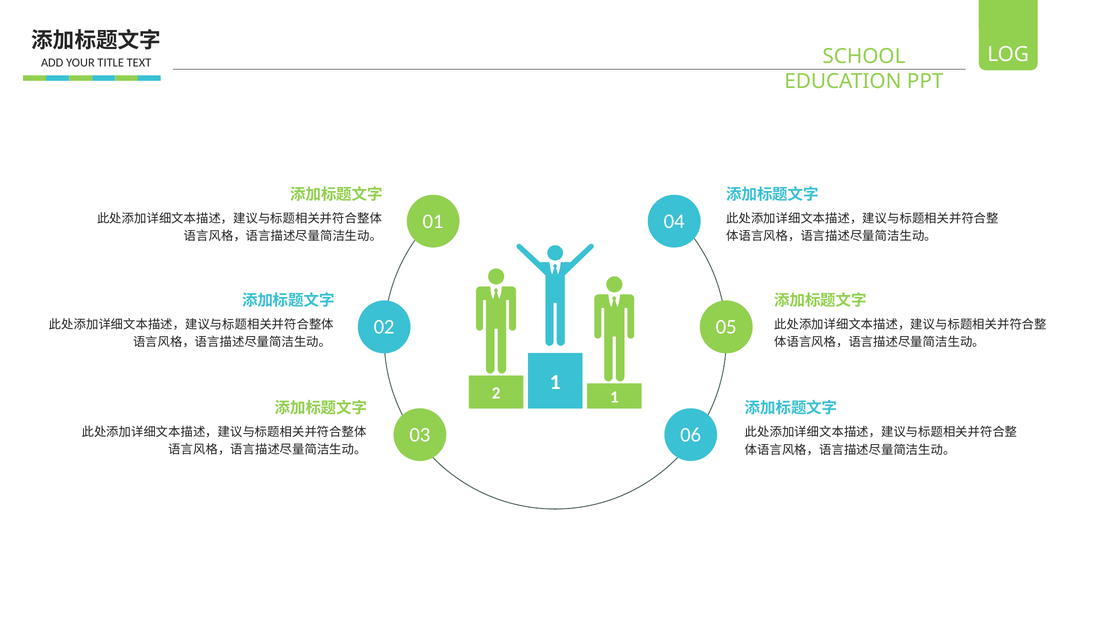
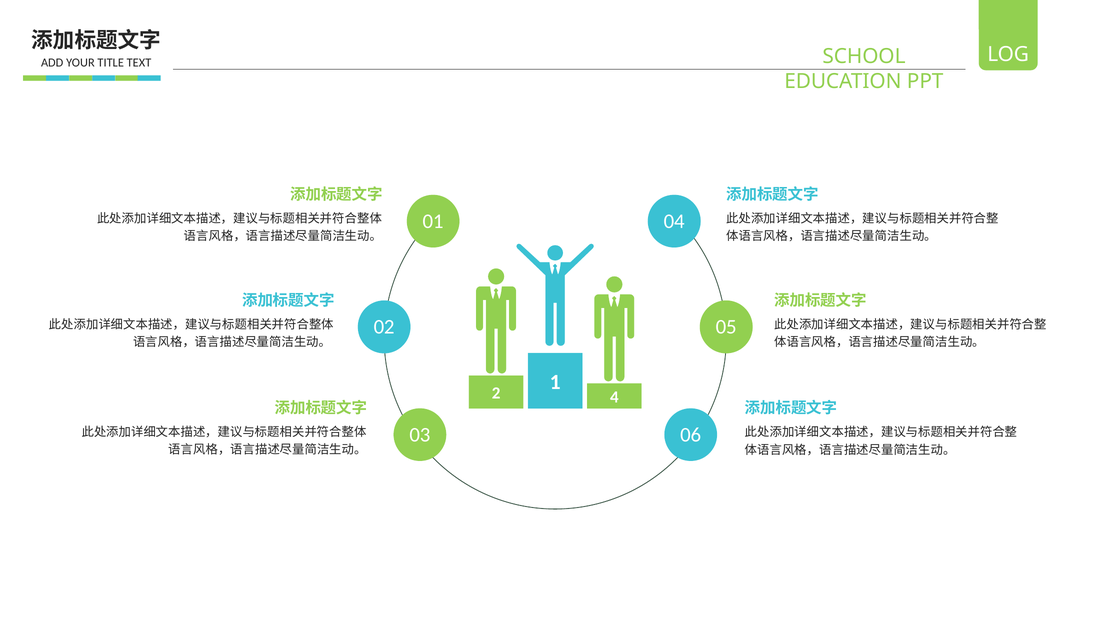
2 1: 1 -> 4
